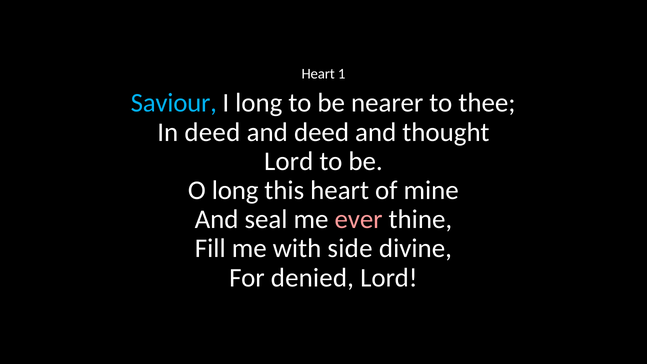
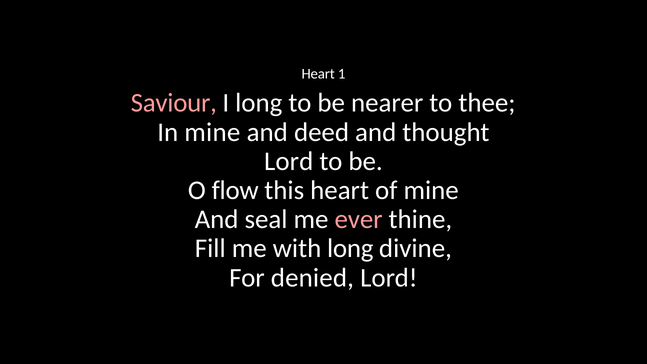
Saviour colour: light blue -> pink
In deed: deed -> mine
O long: long -> flow
with side: side -> long
